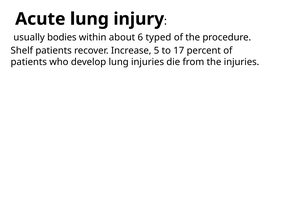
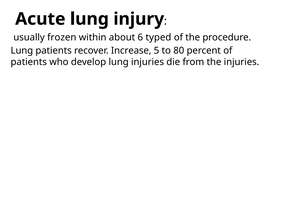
bodies: bodies -> frozen
Shelf at (22, 51): Shelf -> Lung
17: 17 -> 80
